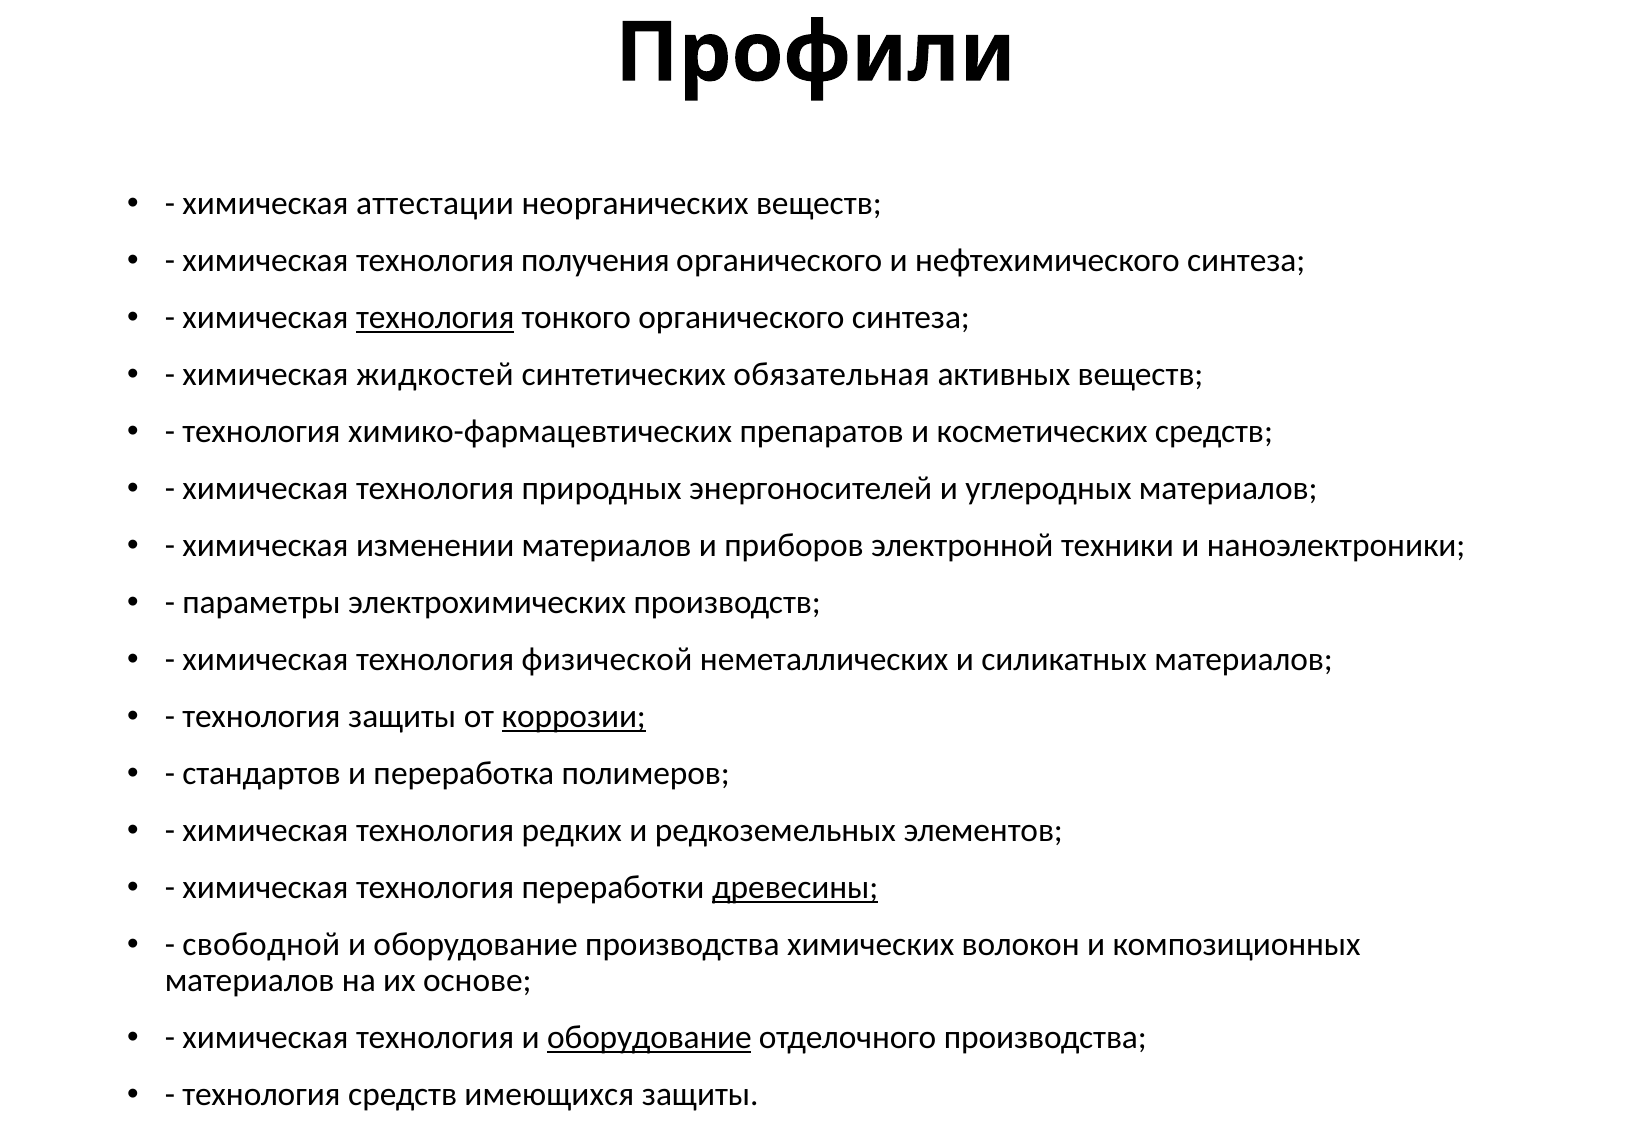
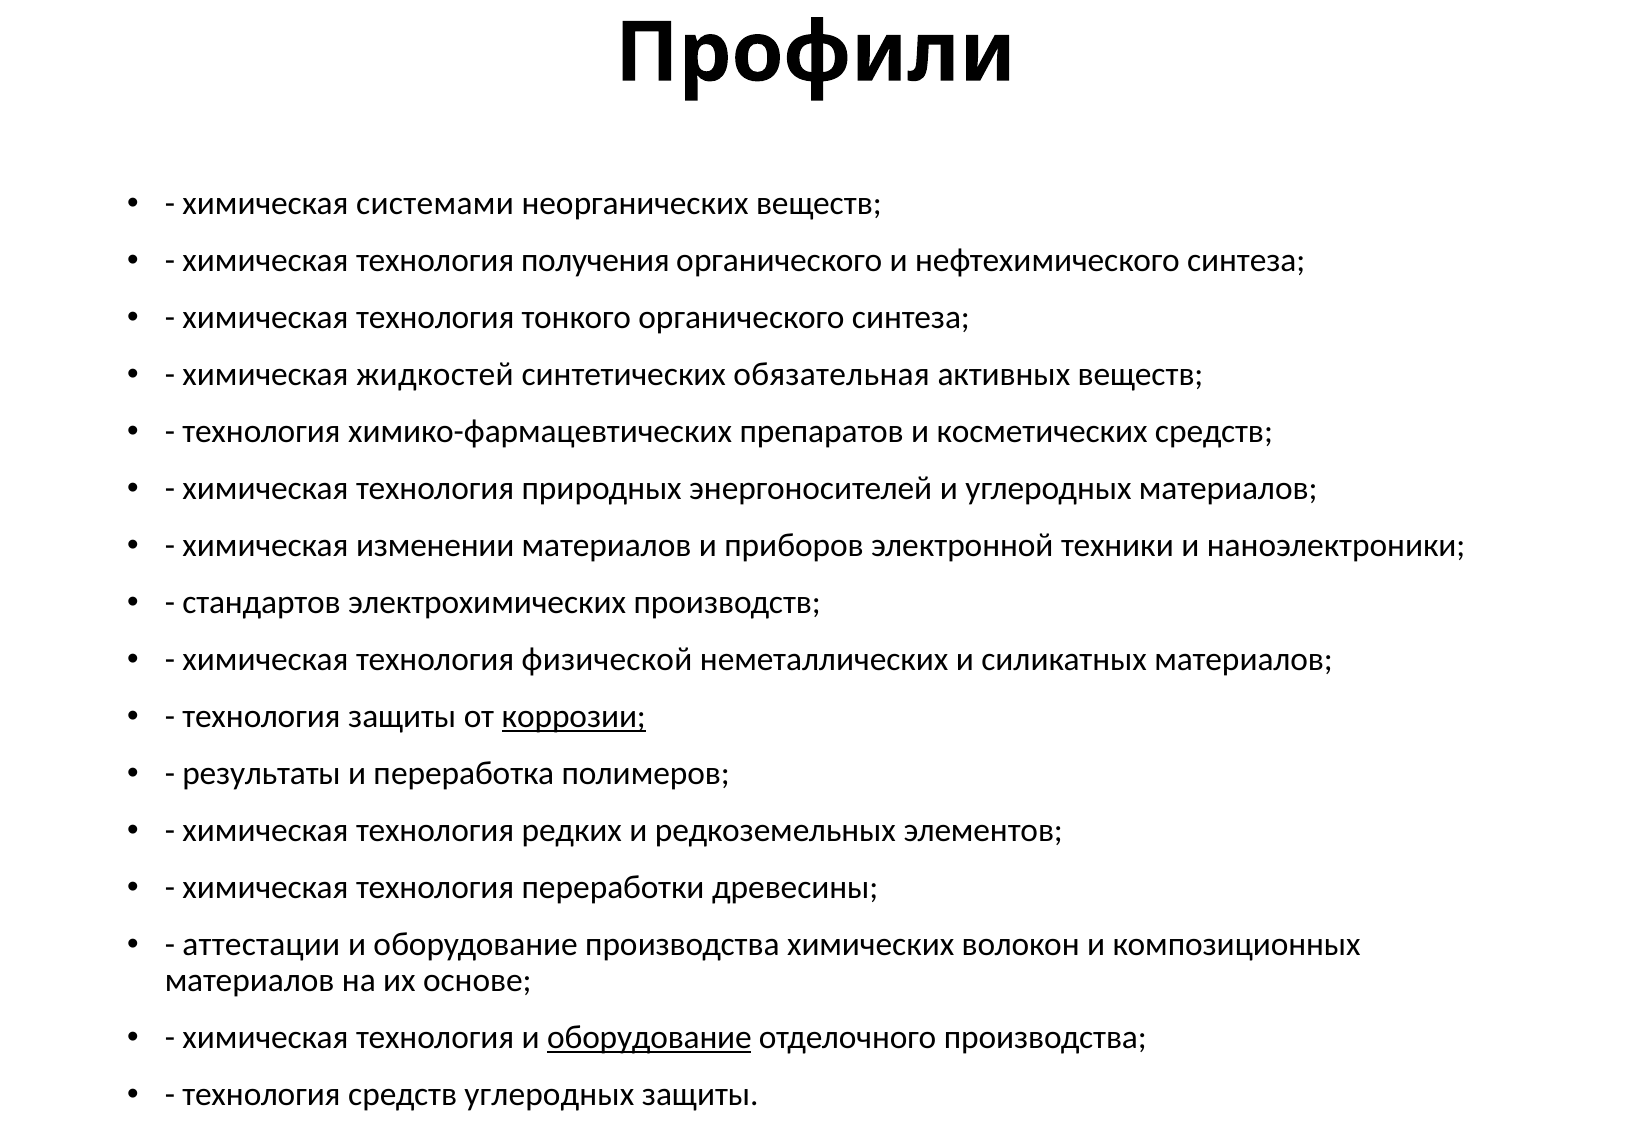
аттестации: аттестации -> системами
технология at (435, 318) underline: present -> none
параметры: параметры -> стандартов
стандартов: стандартов -> результаты
древесины underline: present -> none
свободной: свободной -> аттестации
средств имеющихся: имеющихся -> углеродных
